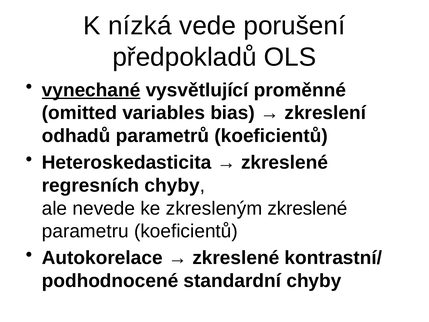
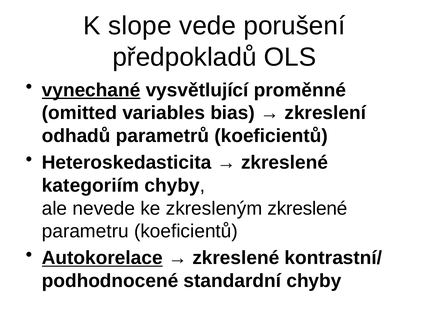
nízká: nízká -> slope
regresních: regresních -> kategoriím
Autokorelace underline: none -> present
